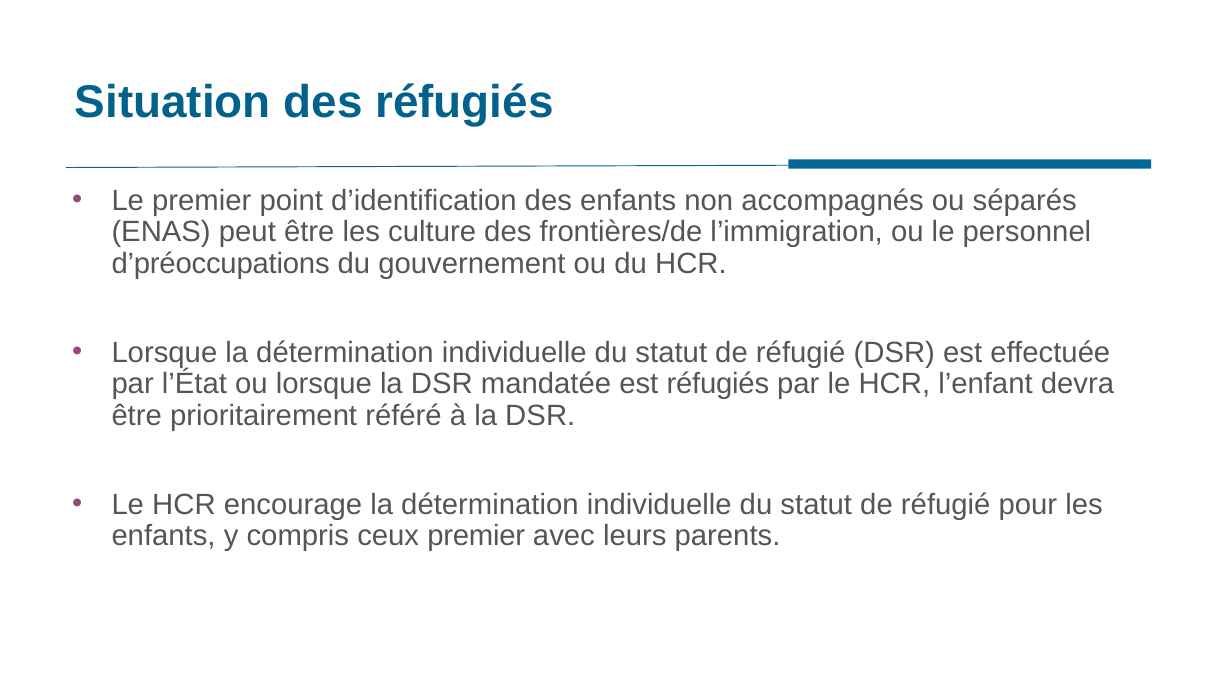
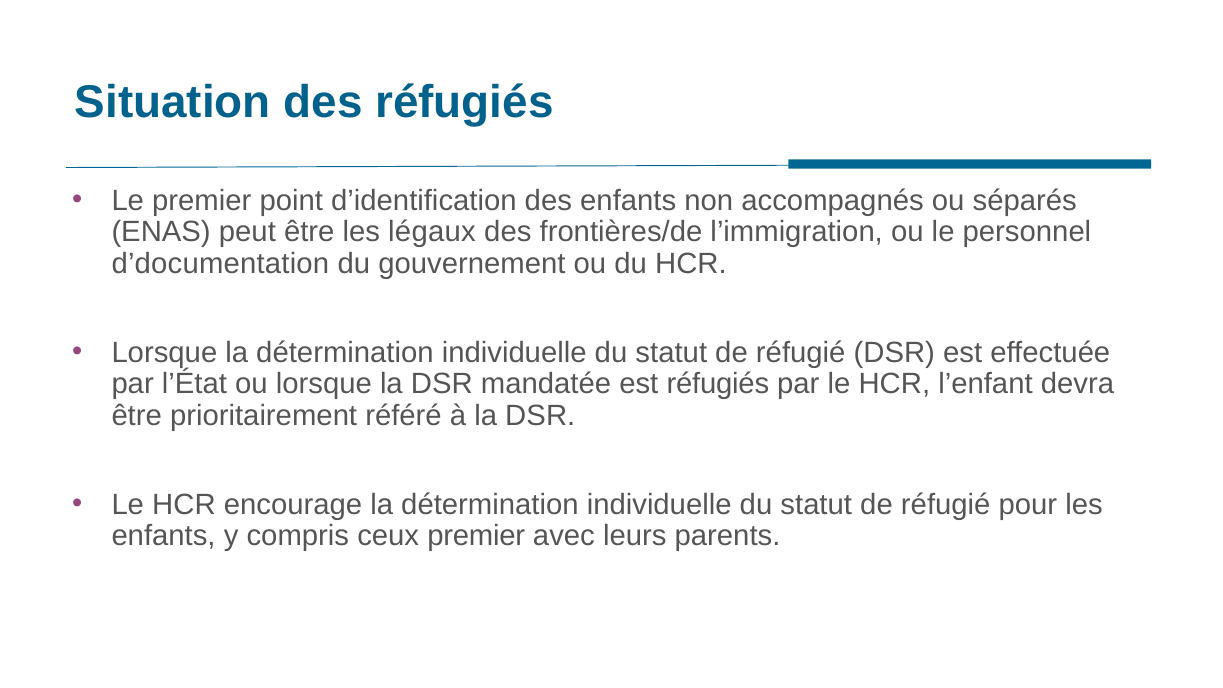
culture: culture -> légaux
d’préoccupations: d’préoccupations -> d’documentation
